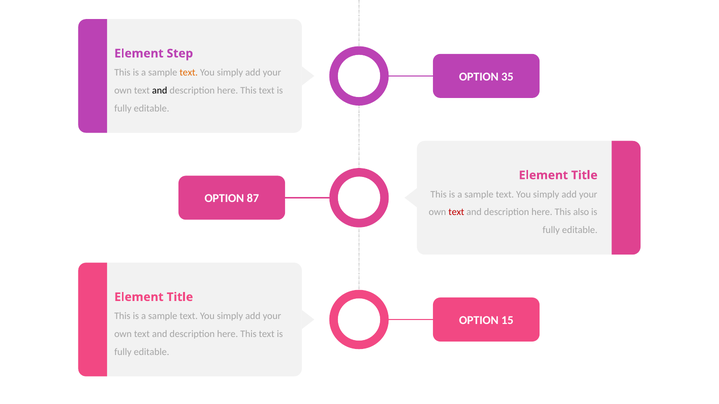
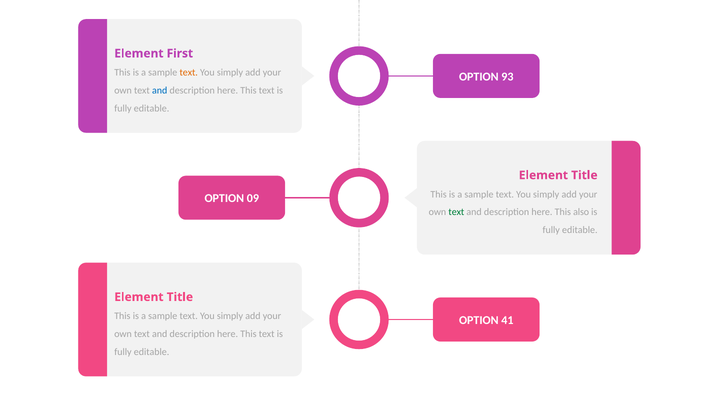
Step: Step -> First
35: 35 -> 93
and at (160, 90) colour: black -> blue
87: 87 -> 09
text at (456, 212) colour: red -> green
15: 15 -> 41
